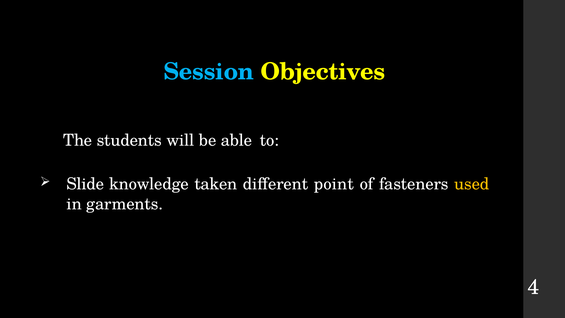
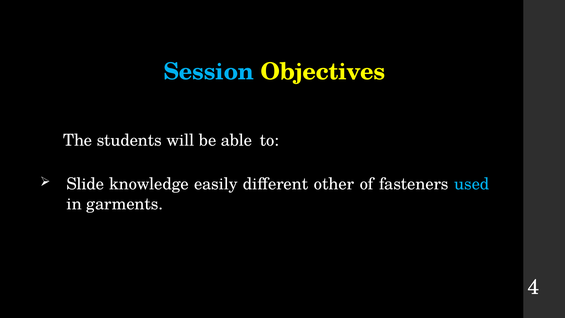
taken: taken -> easily
point: point -> other
used colour: yellow -> light blue
